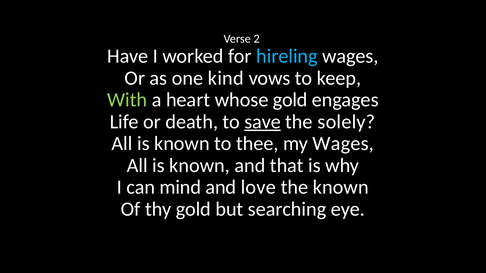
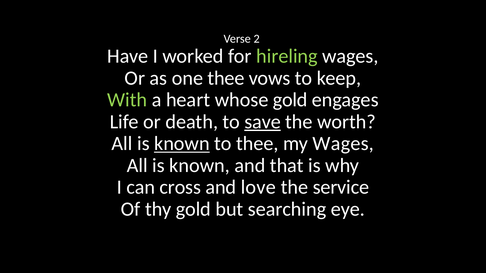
hireling colour: light blue -> light green
one kind: kind -> thee
solely: solely -> worth
known at (182, 144) underline: none -> present
mind: mind -> cross
the known: known -> service
